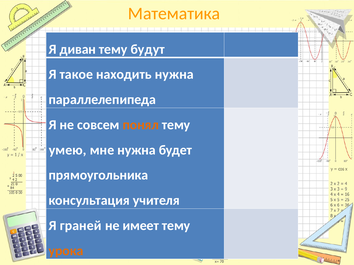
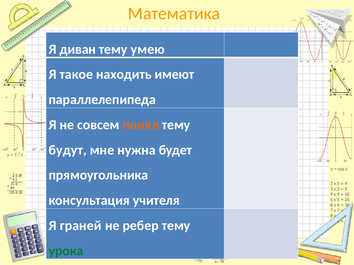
будут: будут -> умею
находить нужна: нужна -> имеют
умею: умею -> будут
имеет: имеет -> ребер
урока colour: orange -> green
